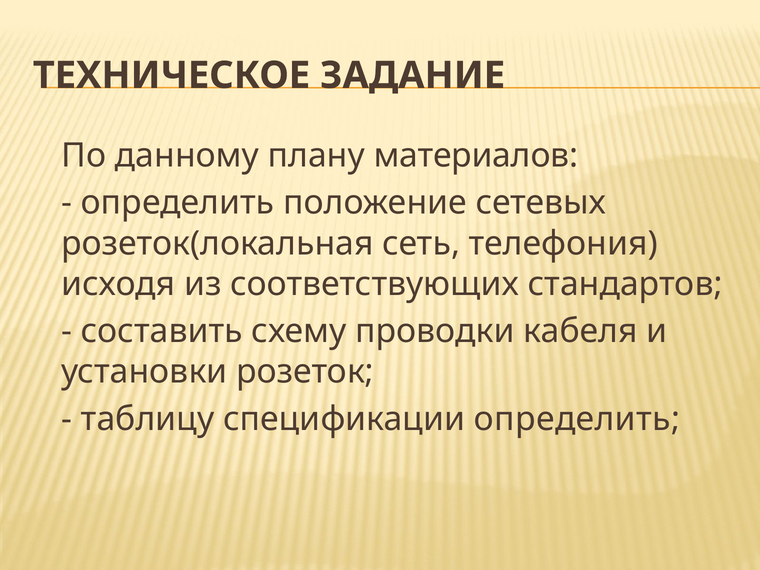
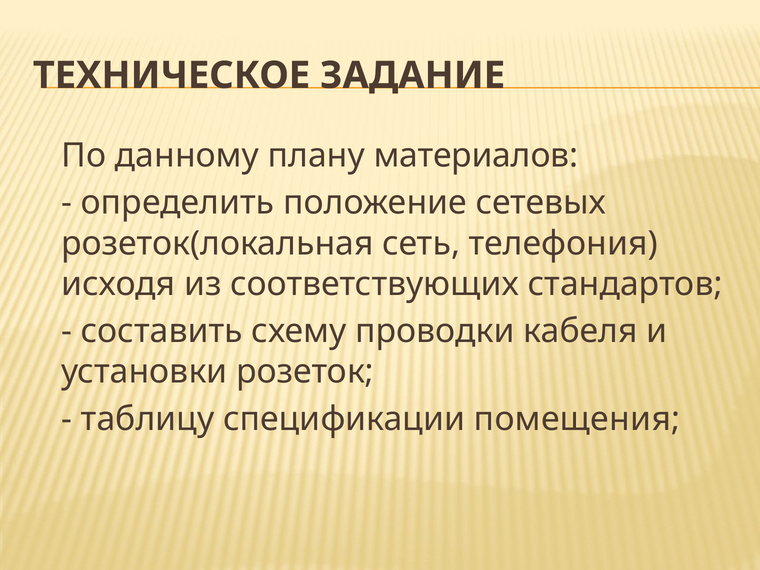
спецификации определить: определить -> помещения
